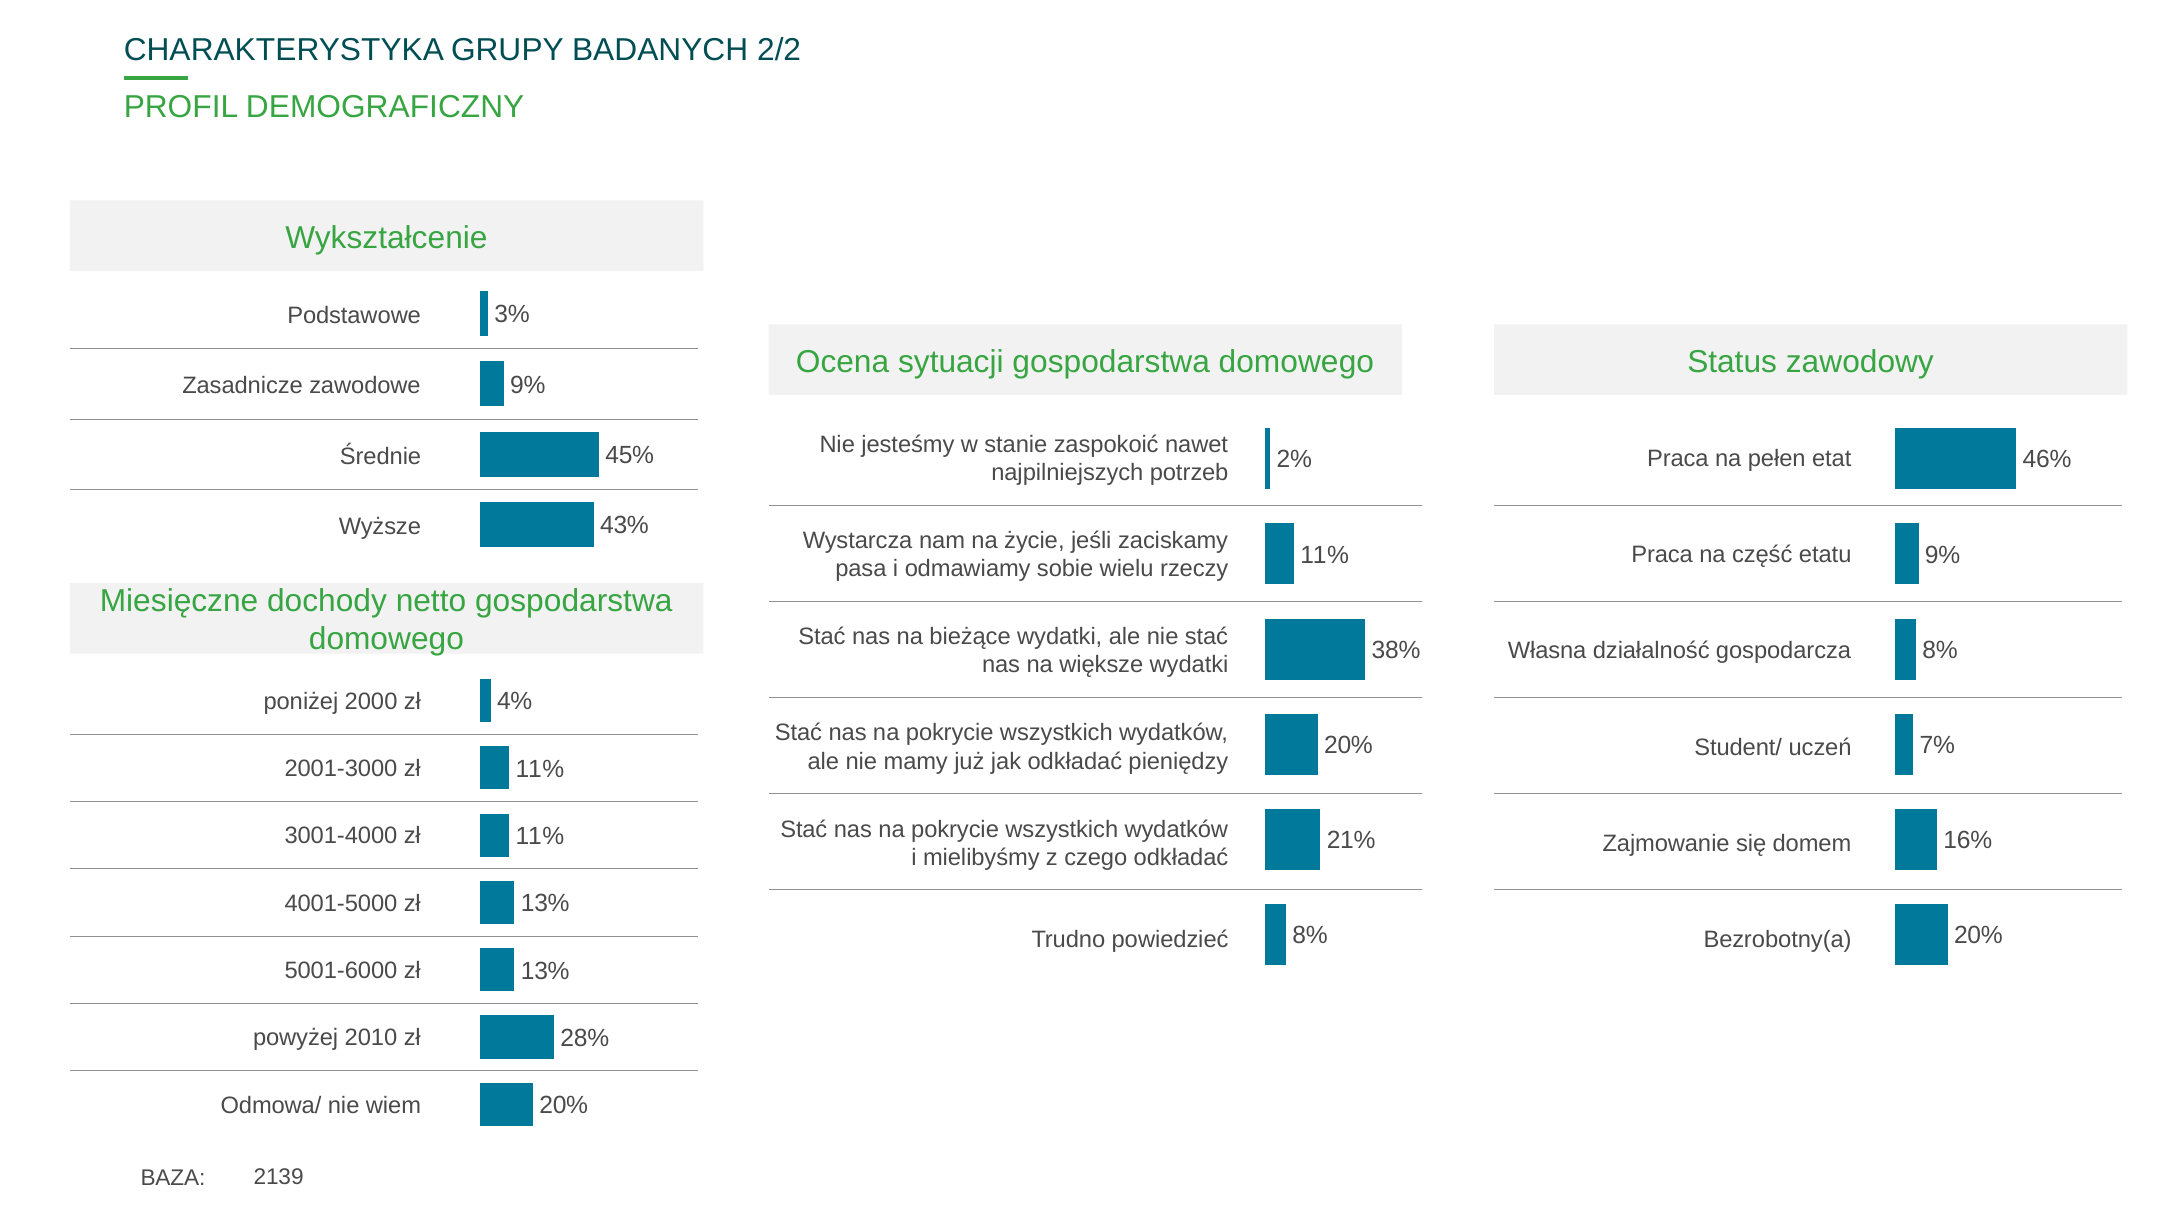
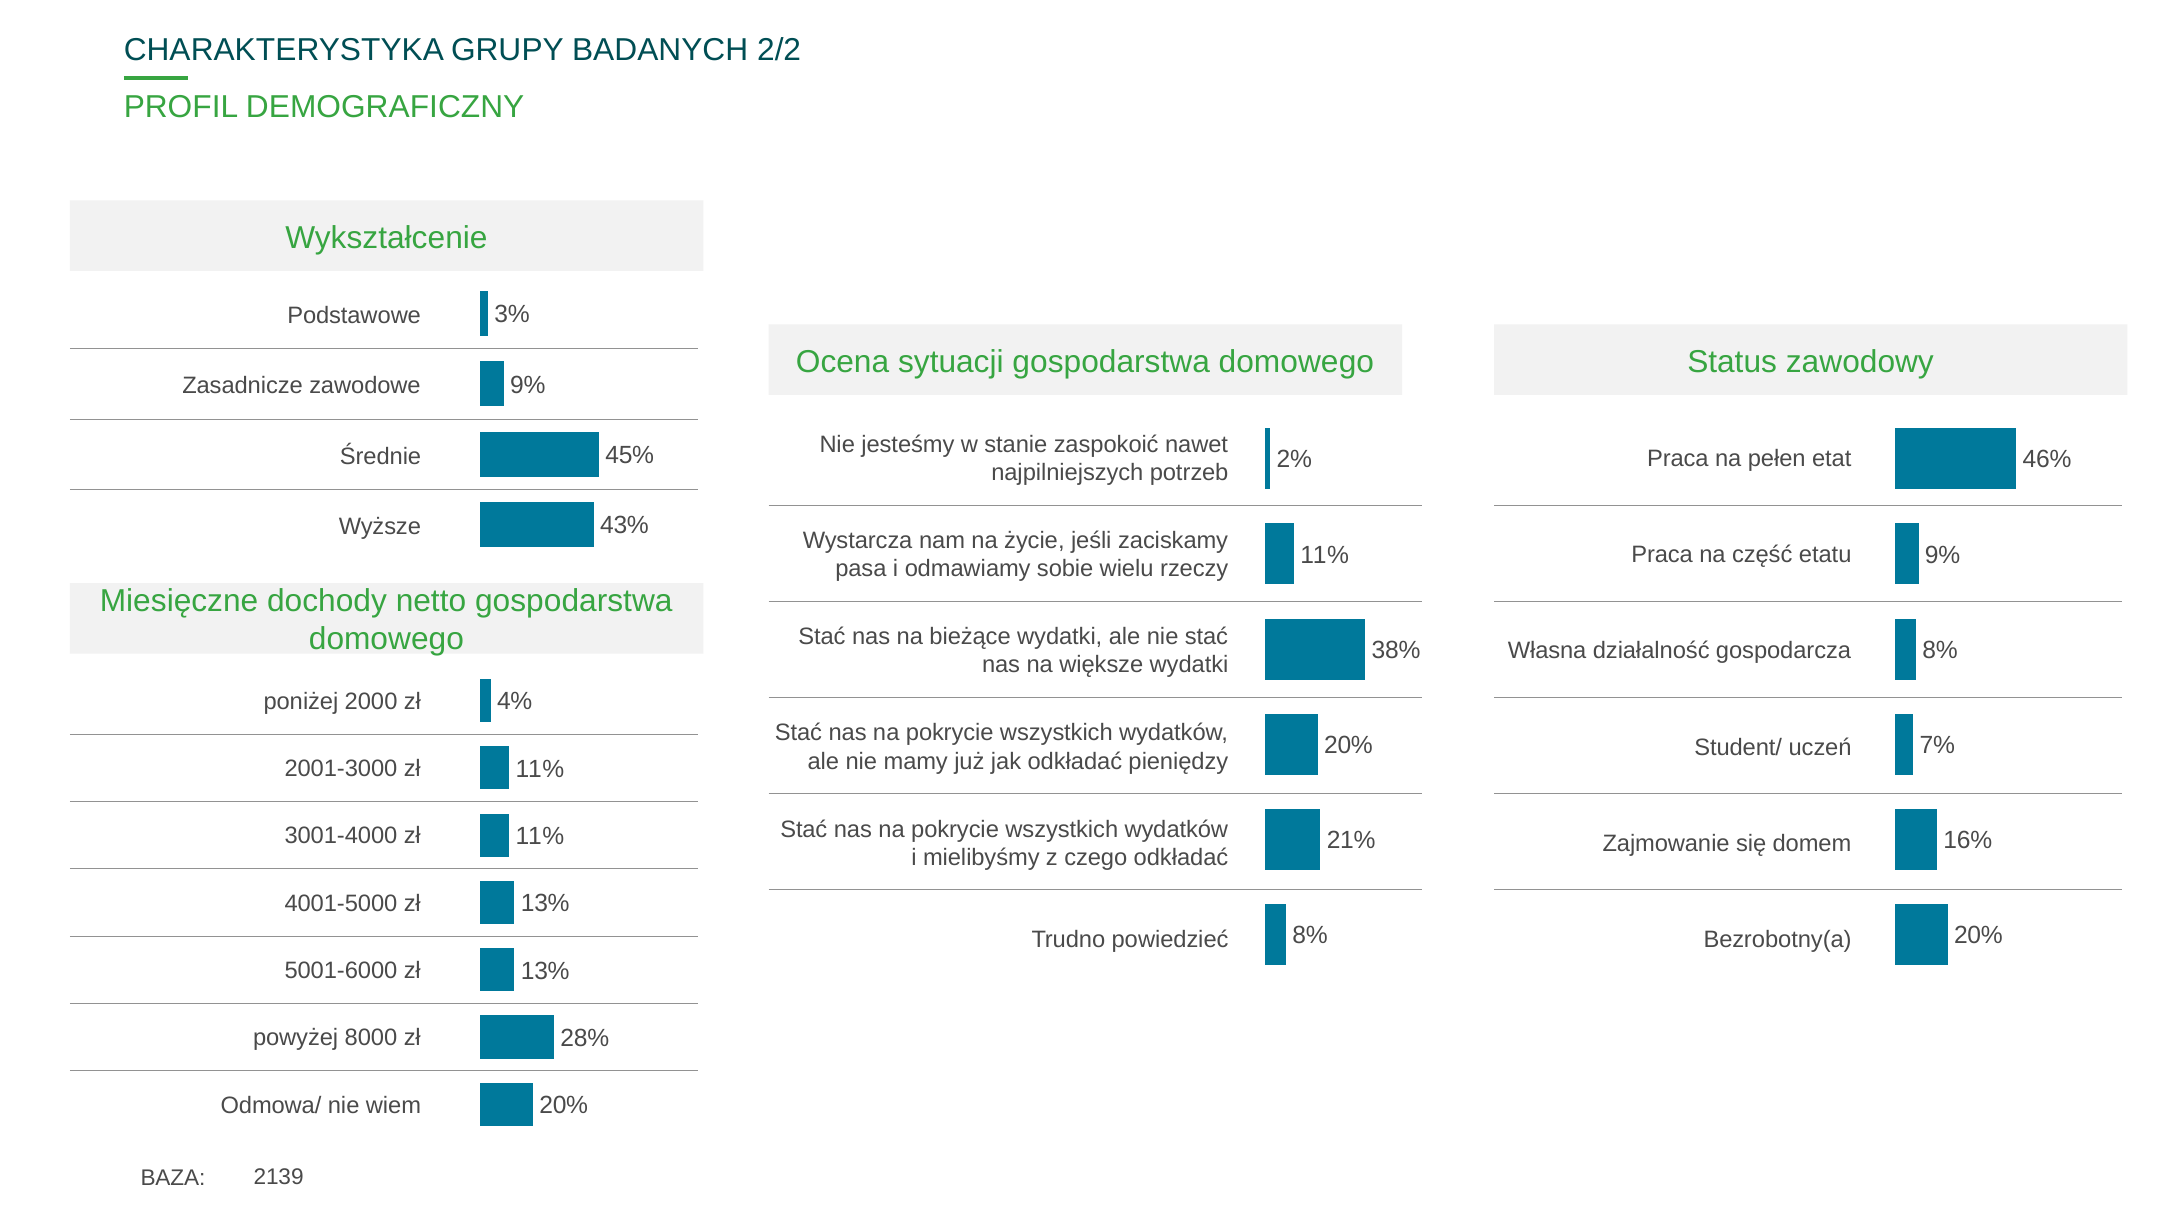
2010: 2010 -> 8000
